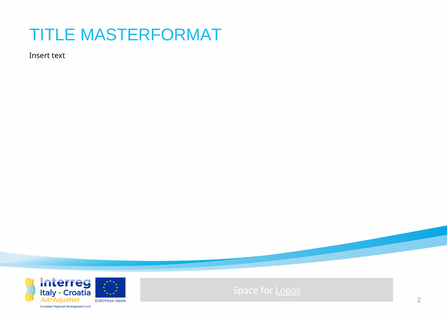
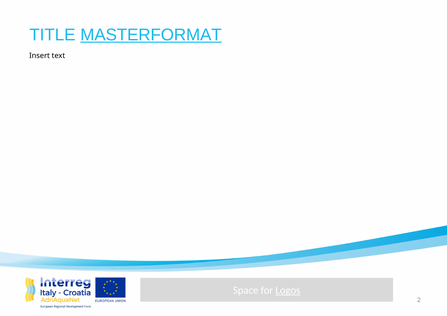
MASTERFORMAT underline: none -> present
